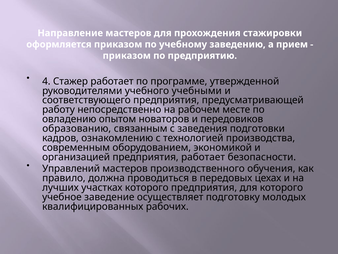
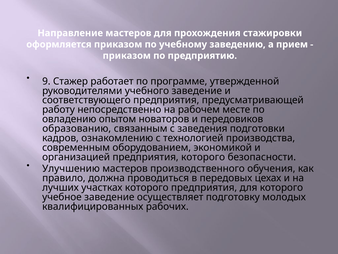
4: 4 -> 9
учебного учебными: учебными -> заведение
предприятия работает: работает -> которого
Управлений: Управлений -> Улучшению
